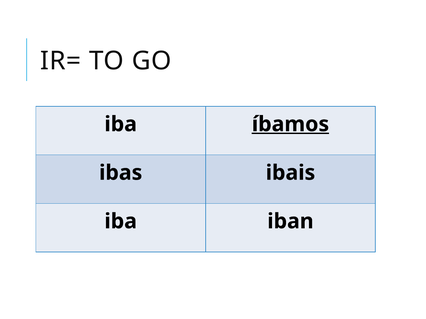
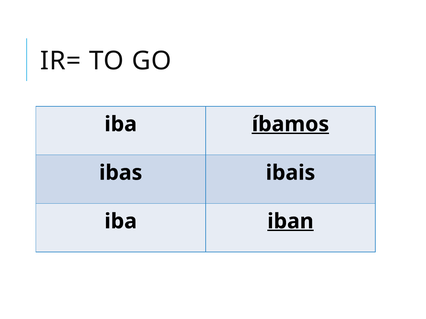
iban underline: none -> present
